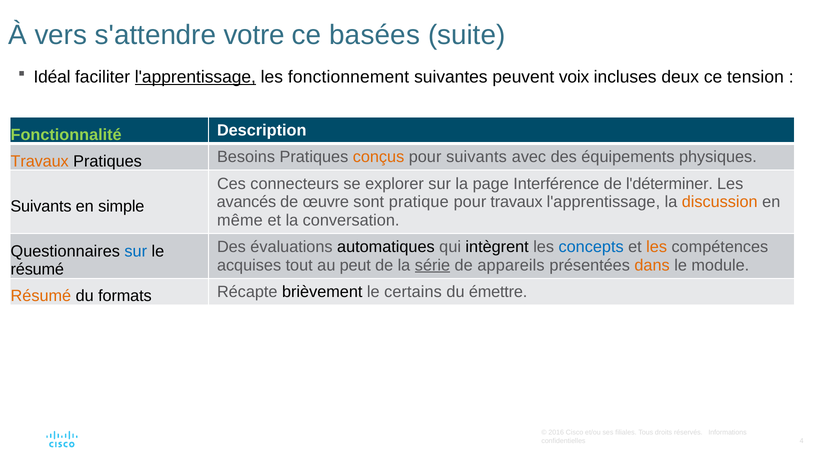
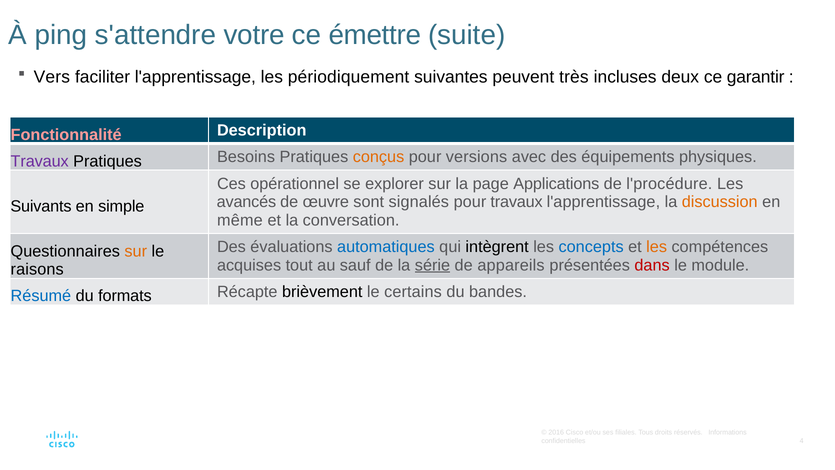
vers: vers -> ping
basées: basées -> émettre
Idéal: Idéal -> Vers
l'apprentissage at (195, 77) underline: present -> none
fonctionnement: fonctionnement -> périodiquement
voix: voix -> très
tension: tension -> garantir
Fonctionnalité colour: light green -> pink
Travaux at (40, 161) colour: orange -> purple
pour suivants: suivants -> versions
connecteurs: connecteurs -> opérationnel
Interférence: Interférence -> Applications
l'déterminer: l'déterminer -> l'procédure
pratique: pratique -> signalés
automatiques colour: black -> blue
sur at (136, 251) colour: blue -> orange
peut: peut -> sauf
dans colour: orange -> red
résumé at (37, 269): résumé -> raisons
Résumé at (41, 296) colour: orange -> blue
émettre: émettre -> bandes
